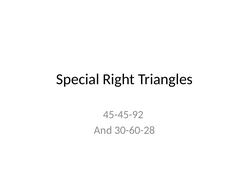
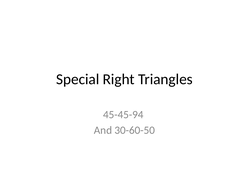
45-45-92: 45-45-92 -> 45-45-94
30-60-28: 30-60-28 -> 30-60-50
